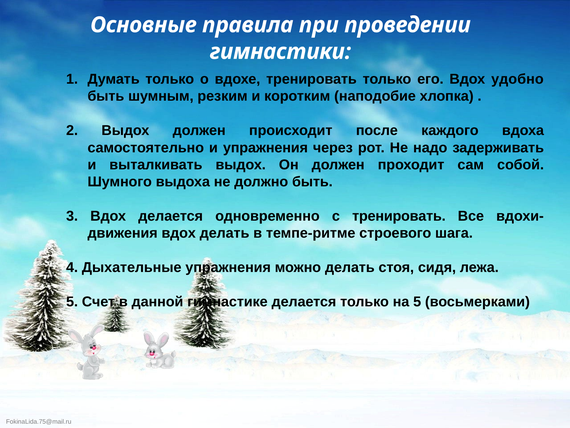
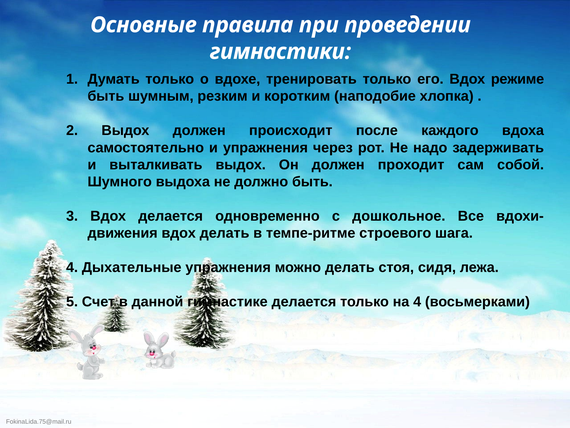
удобно: удобно -> режиме
с тренировать: тренировать -> дошкольное
на 5: 5 -> 4
